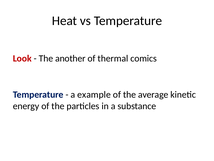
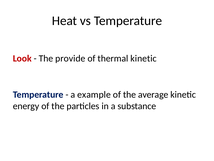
another: another -> provide
thermal comics: comics -> kinetic
